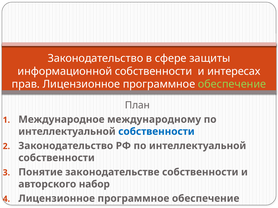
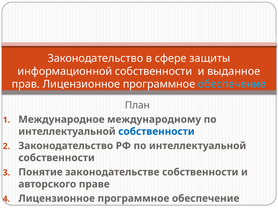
интересах: интересах -> выданное
обеспечение at (232, 84) colour: light green -> light blue
набор: набор -> праве
